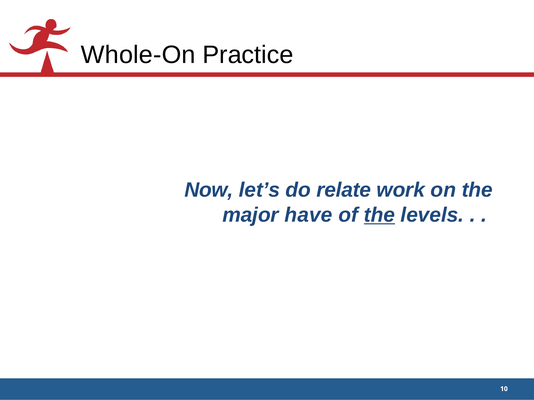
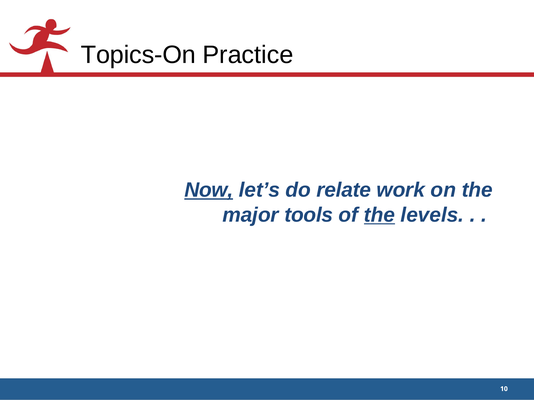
Whole-On: Whole-On -> Topics-On
Now underline: none -> present
have: have -> tools
